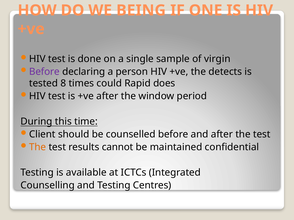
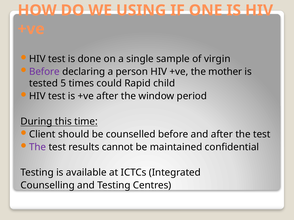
BEING: BEING -> USING
detects: detects -> mother
8: 8 -> 5
does: does -> child
The at (38, 147) colour: orange -> purple
